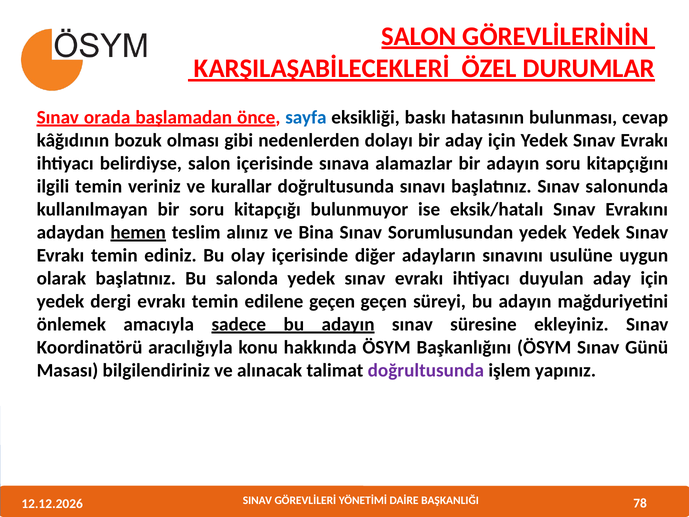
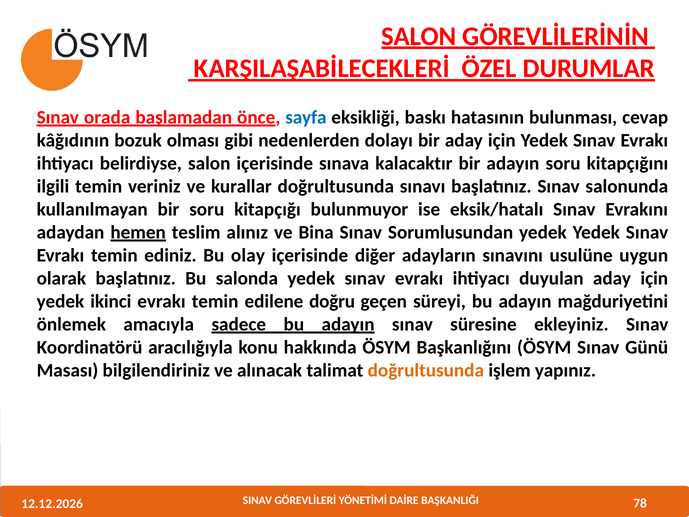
alamazlar: alamazlar -> kalacaktır
dergi: dergi -> ikinci
edilene geçen: geçen -> doğru
doğrultusunda at (426, 370) colour: purple -> orange
